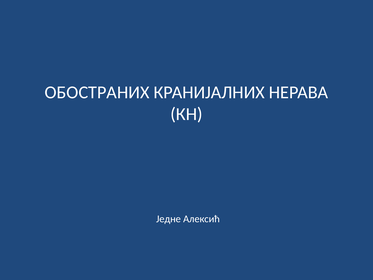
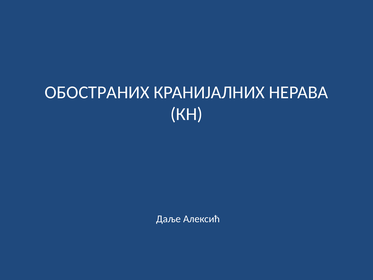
Једне: Једне -> Даље
